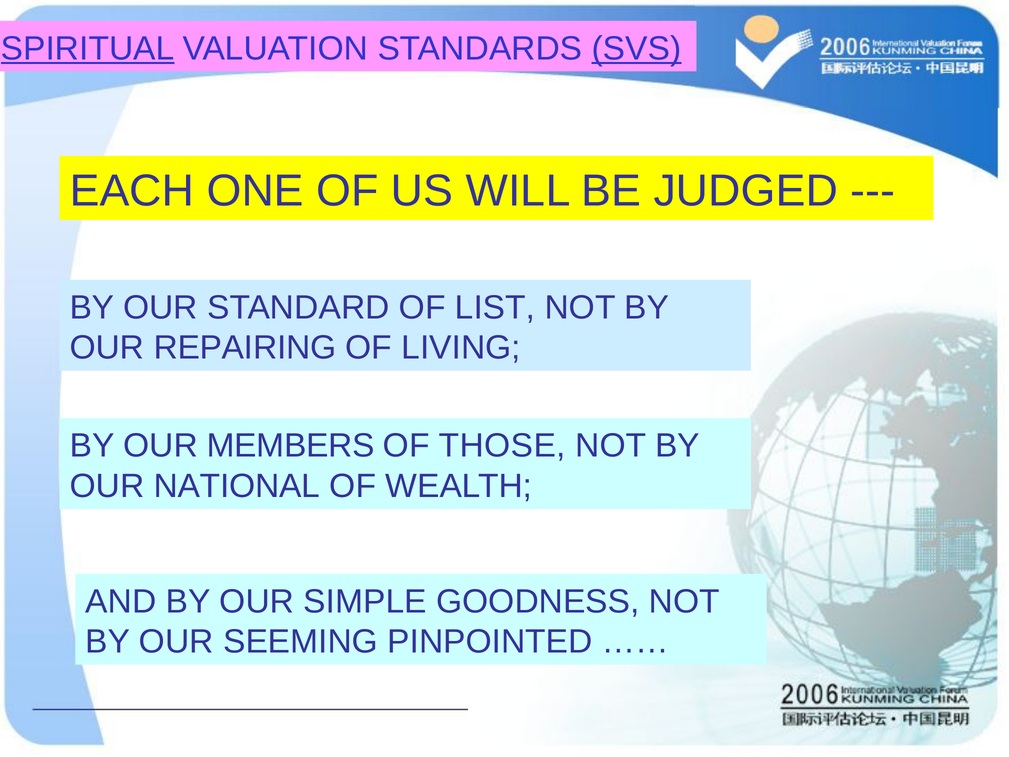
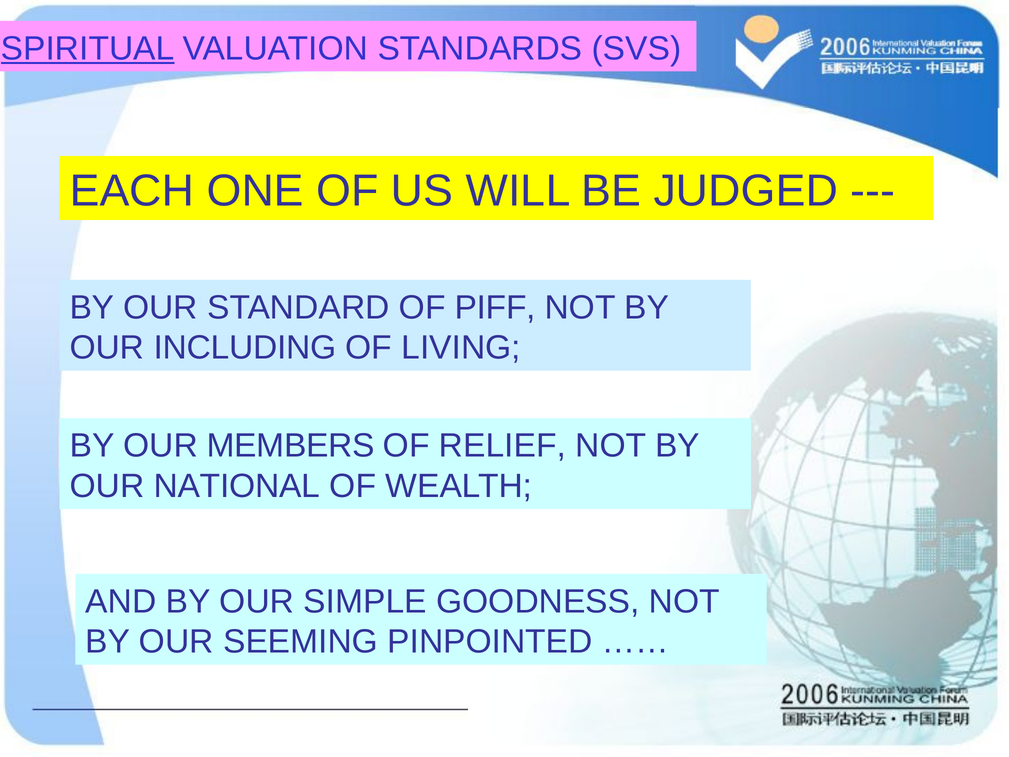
SVS underline: present -> none
LIST: LIST -> PIFF
REPAIRING: REPAIRING -> INCLUDING
THOSE: THOSE -> RELIEF
